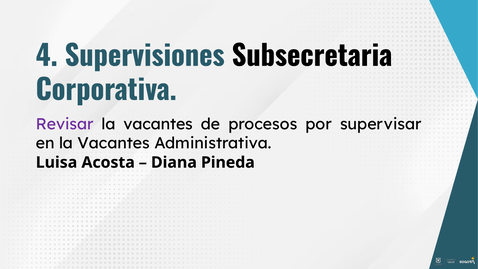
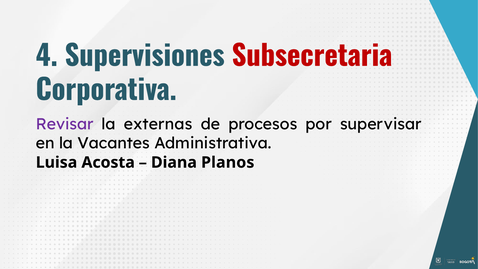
Subsecretaria colour: black -> red
vacantes at (158, 124): vacantes -> externas
Pineda: Pineda -> Planos
